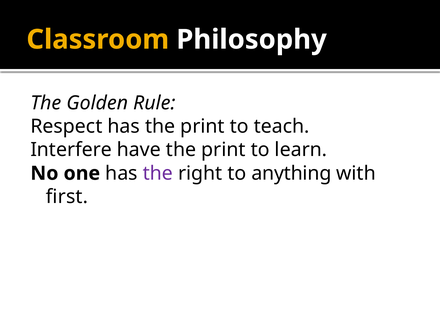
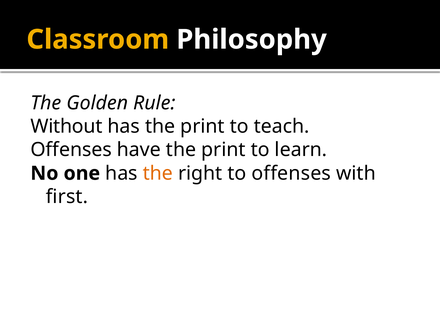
Respect: Respect -> Without
Interfere at (71, 150): Interfere -> Offenses
the at (158, 173) colour: purple -> orange
to anything: anything -> offenses
